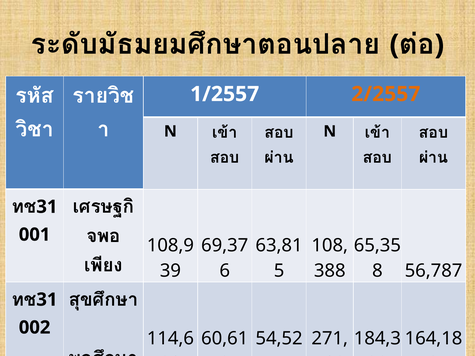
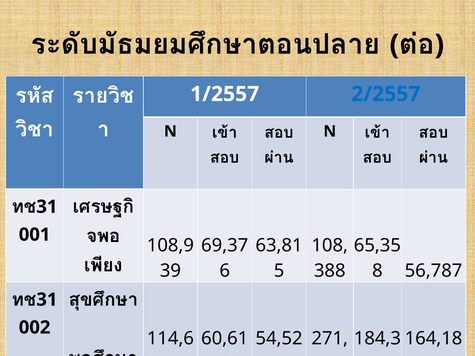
2/2557 colour: orange -> blue
